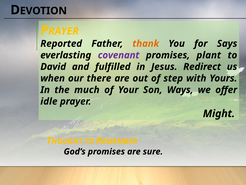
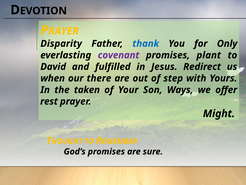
Reported: Reported -> Disparity
thank colour: orange -> blue
Says: Says -> Only
much: much -> taken
idle: idle -> rest
